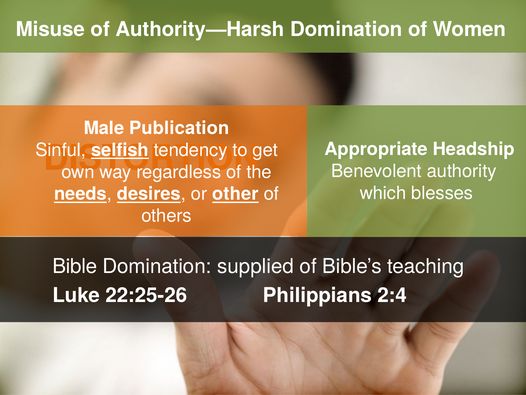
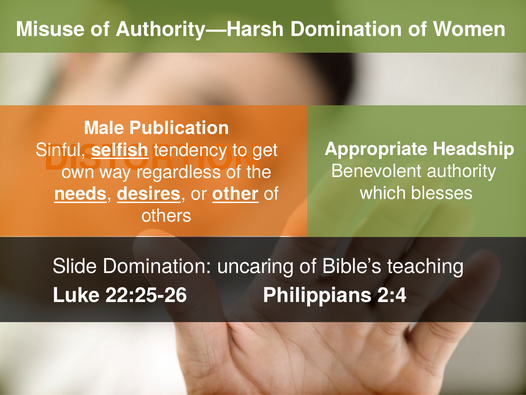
Bible: Bible -> Slide
supplied: supplied -> uncaring
